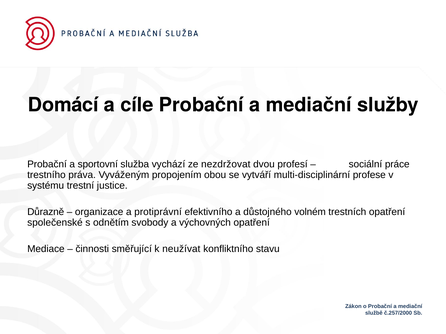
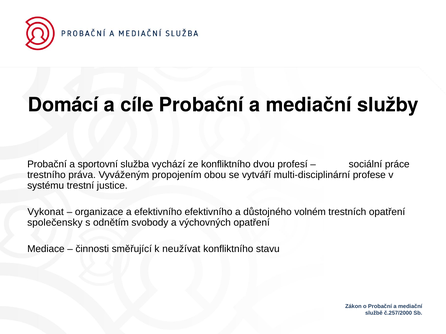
ze nezdržovat: nezdržovat -> konfliktního
Důrazně: Důrazně -> Vykonat
a protiprávní: protiprávní -> efektivního
společenské: společenské -> společensky
